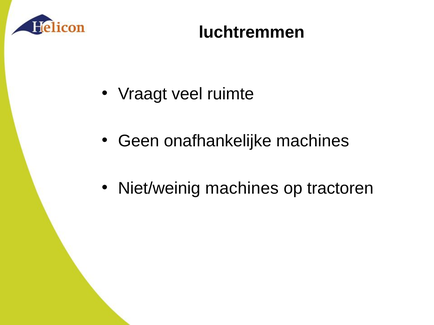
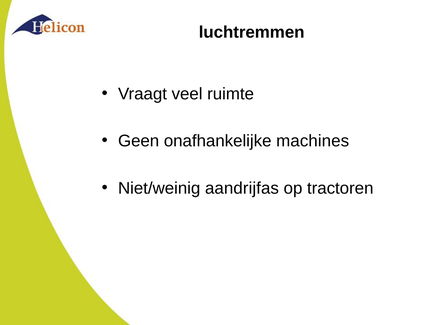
Niet/weinig machines: machines -> aandrijfas
